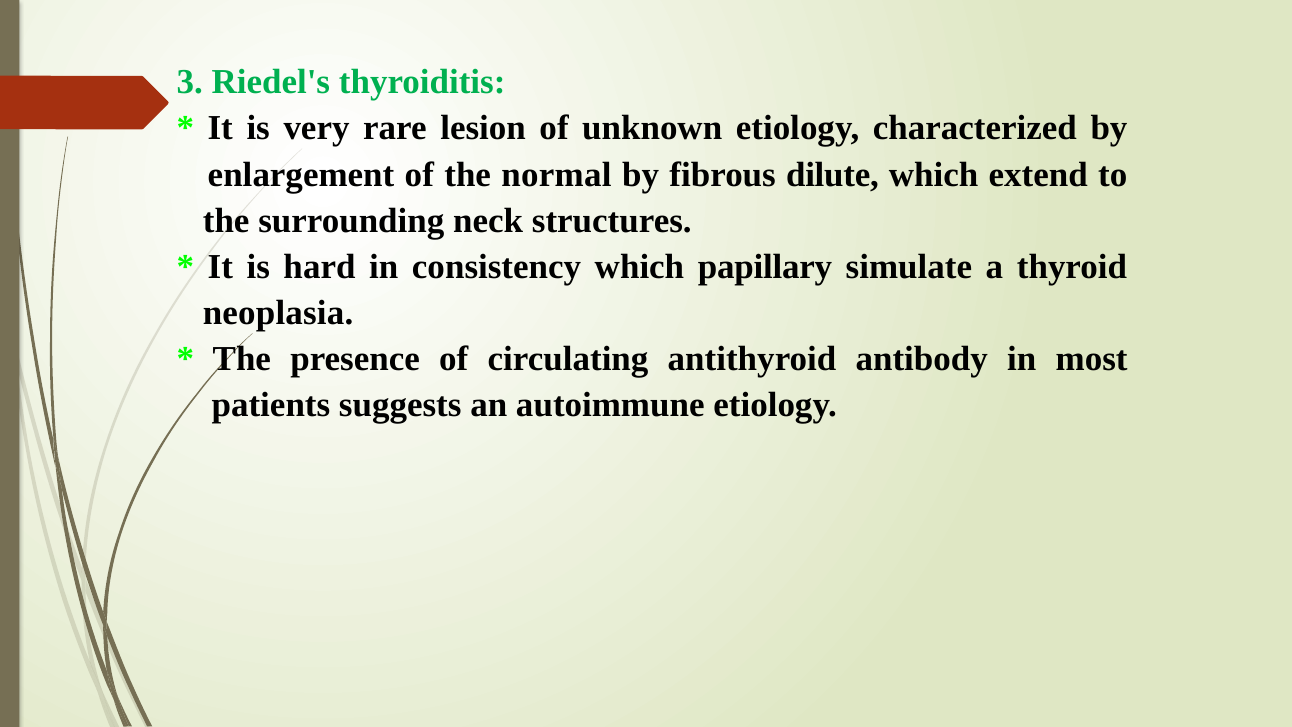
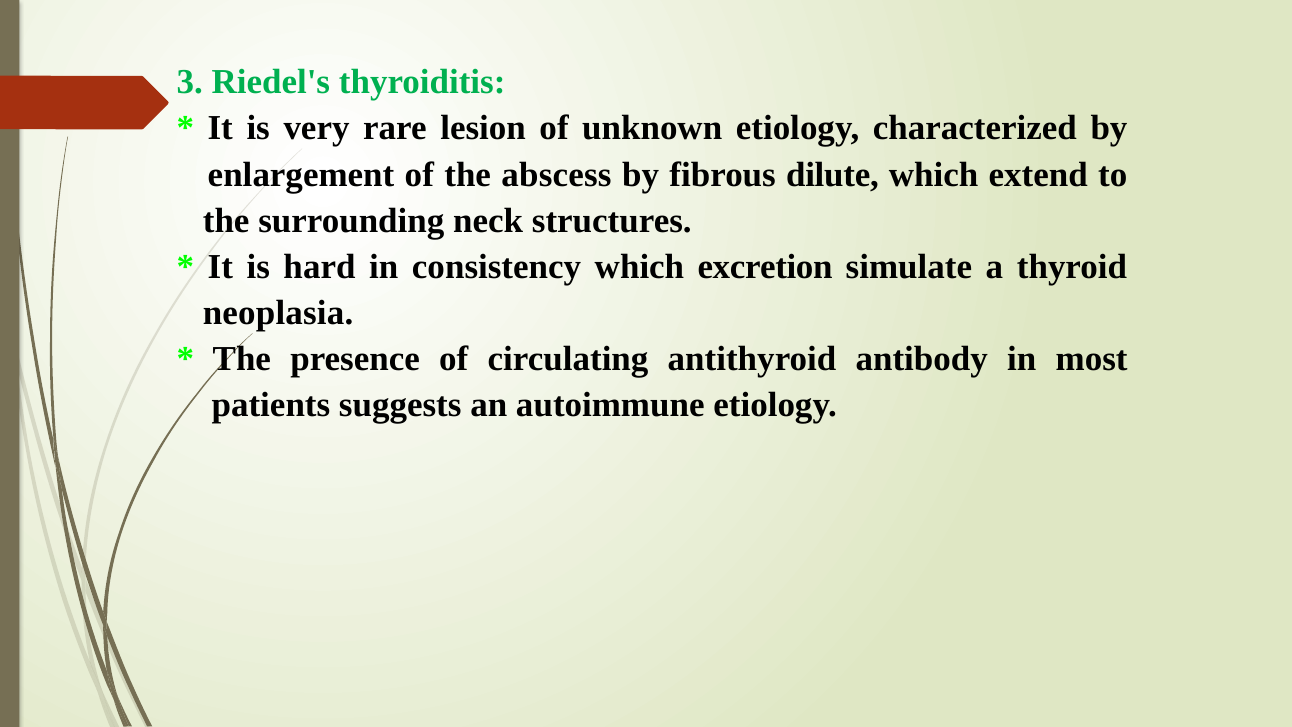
normal: normal -> abscess
papillary: papillary -> excretion
